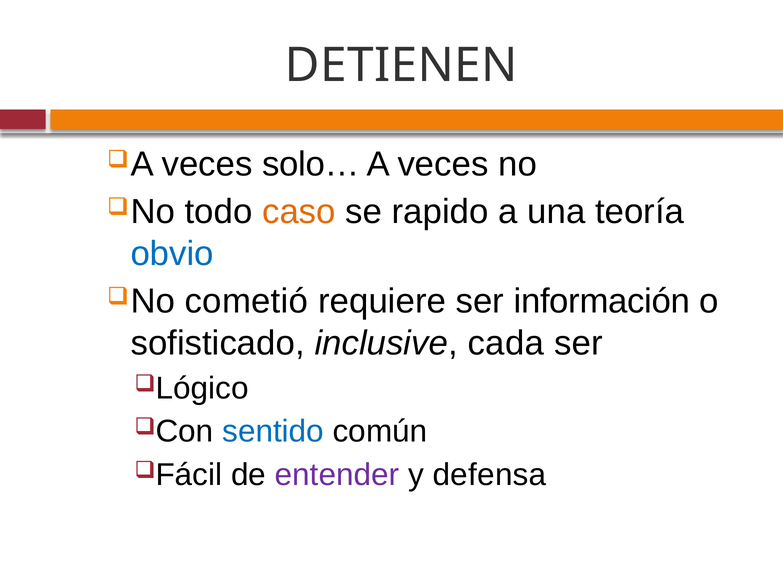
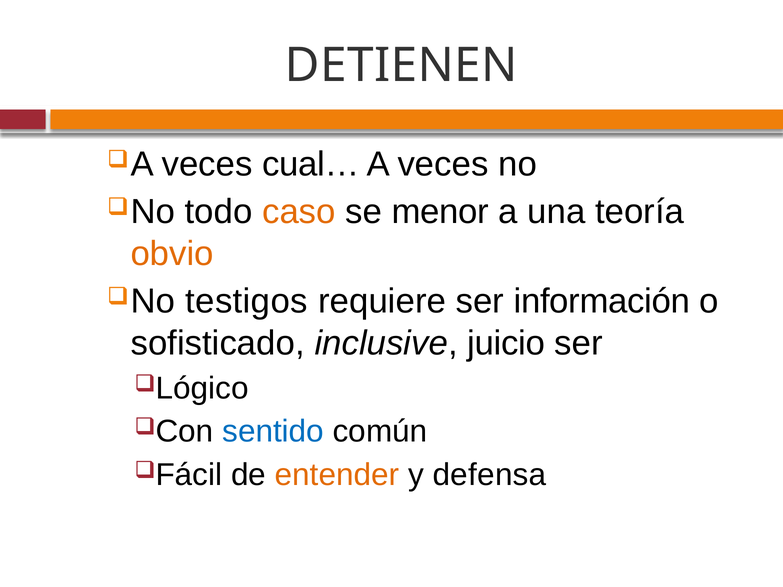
solo…: solo… -> cual…
rapido: rapido -> menor
obvio colour: blue -> orange
cometió: cometió -> testigos
cada: cada -> juicio
entender colour: purple -> orange
